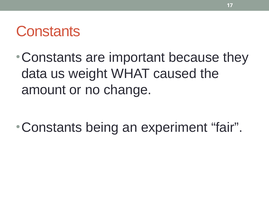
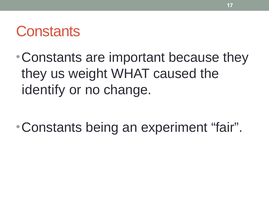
data at (34, 74): data -> they
amount: amount -> identify
